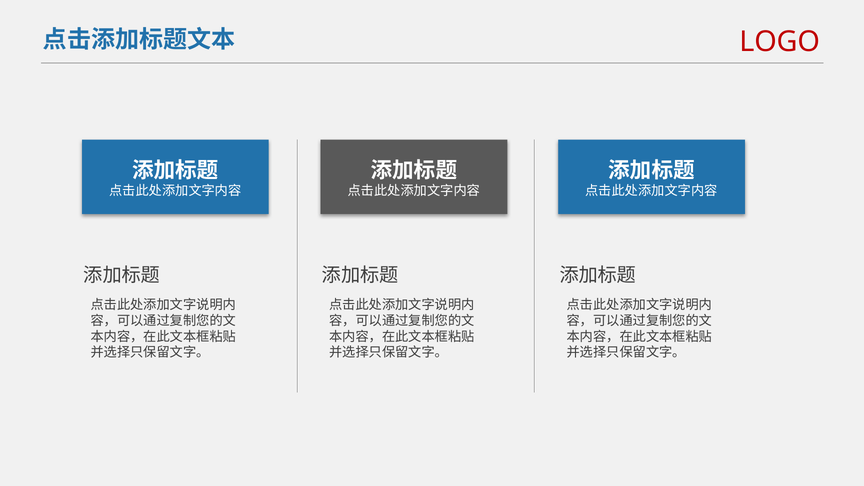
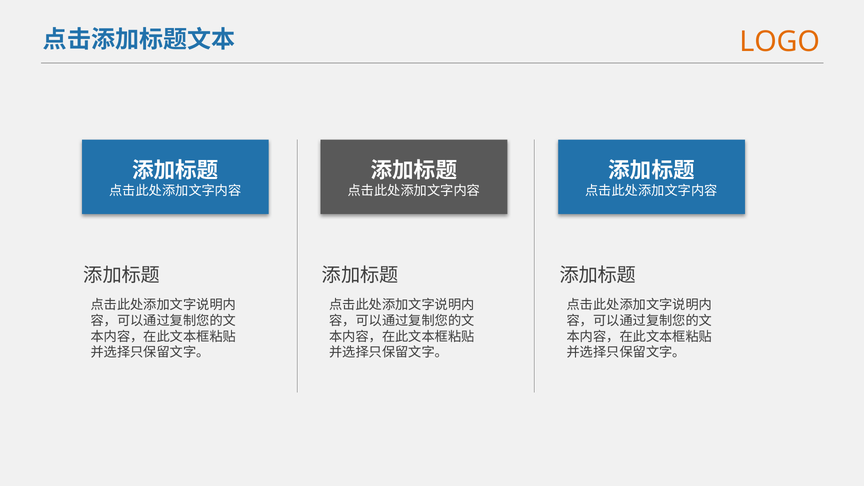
LOGO colour: red -> orange
